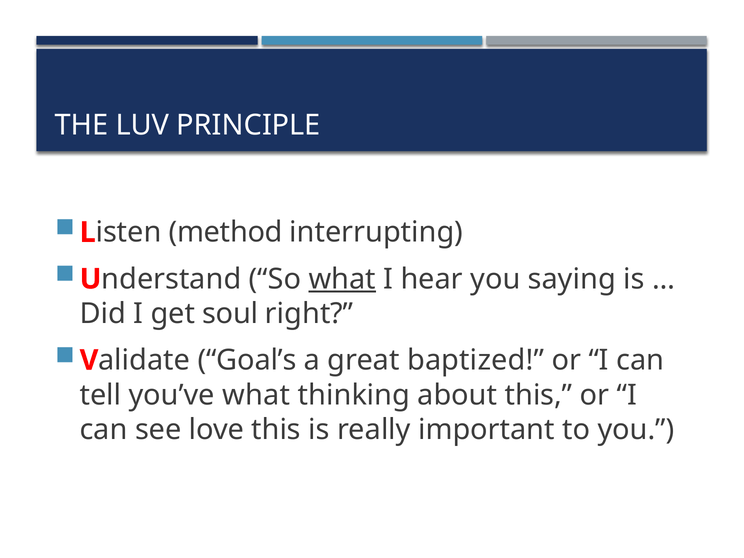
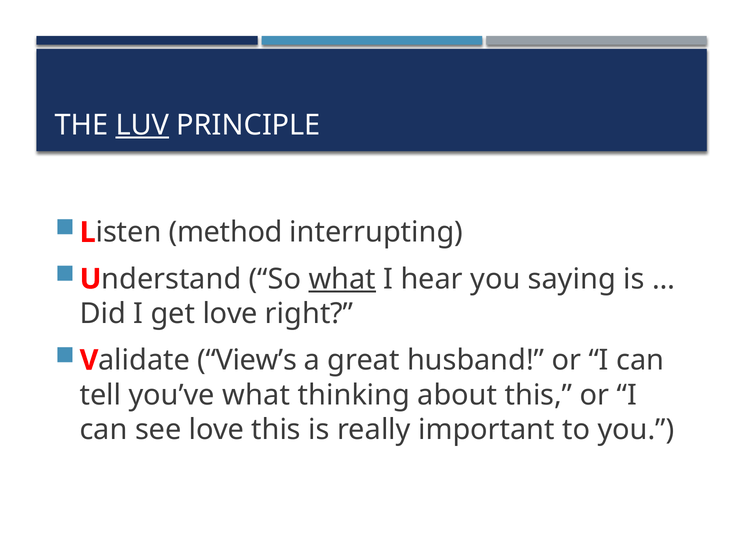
LUV underline: none -> present
get soul: soul -> love
Goal’s: Goal’s -> View’s
baptized: baptized -> husband
